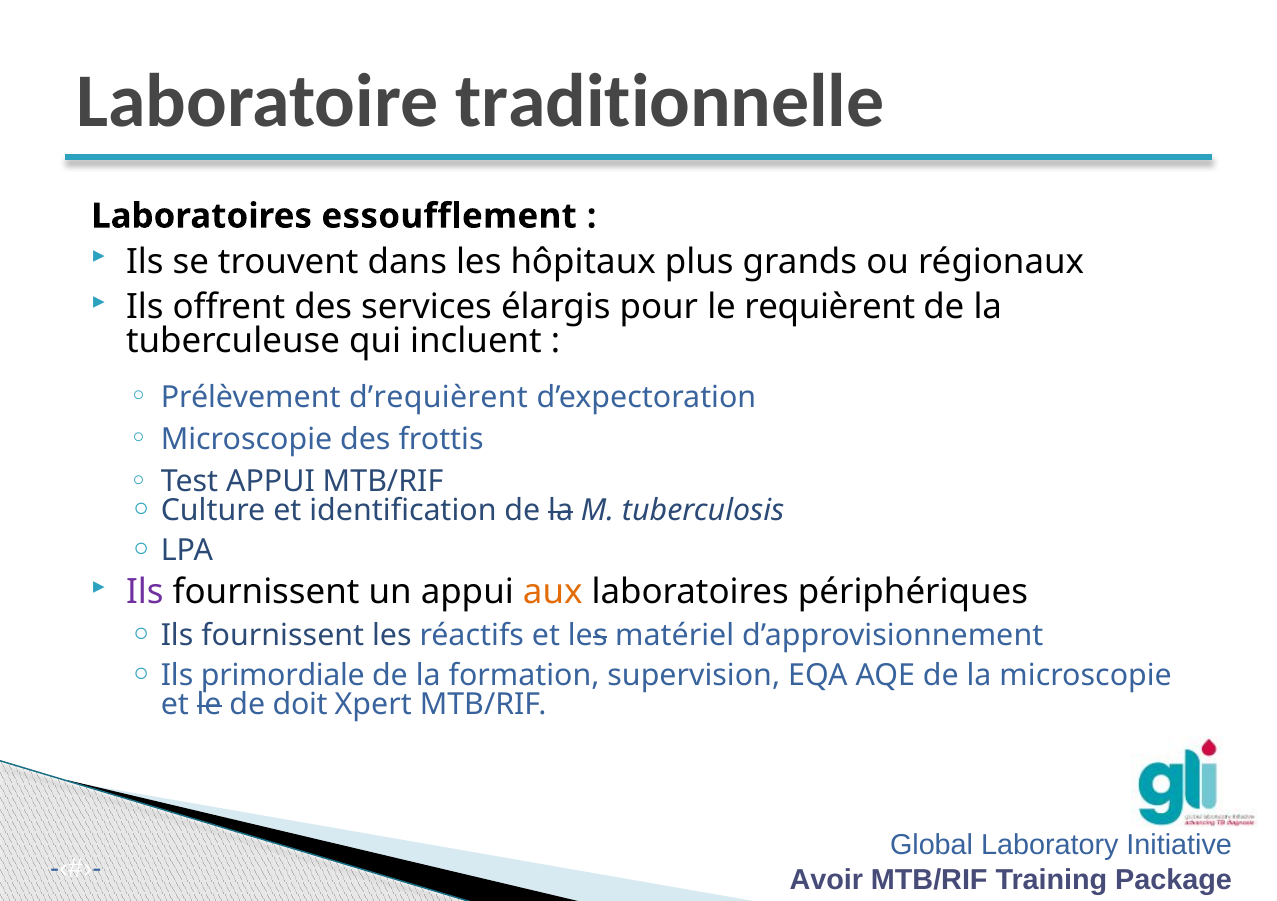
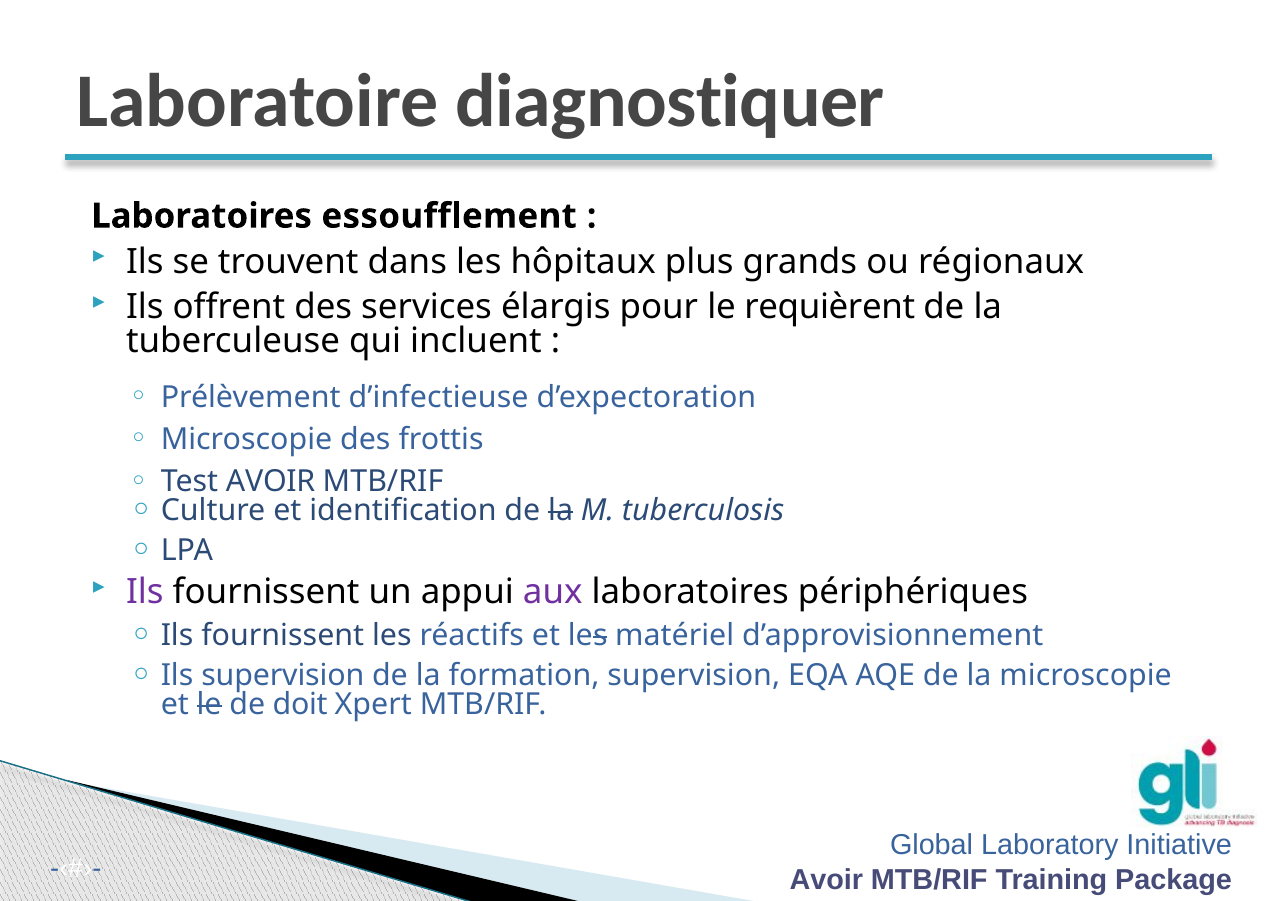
traditionnelle: traditionnelle -> diagnostiquer
d’requièrent: d’requièrent -> d’infectieuse
Test APPUI: APPUI -> AVOIR
aux colour: orange -> purple
Ils primordiale: primordiale -> supervision
